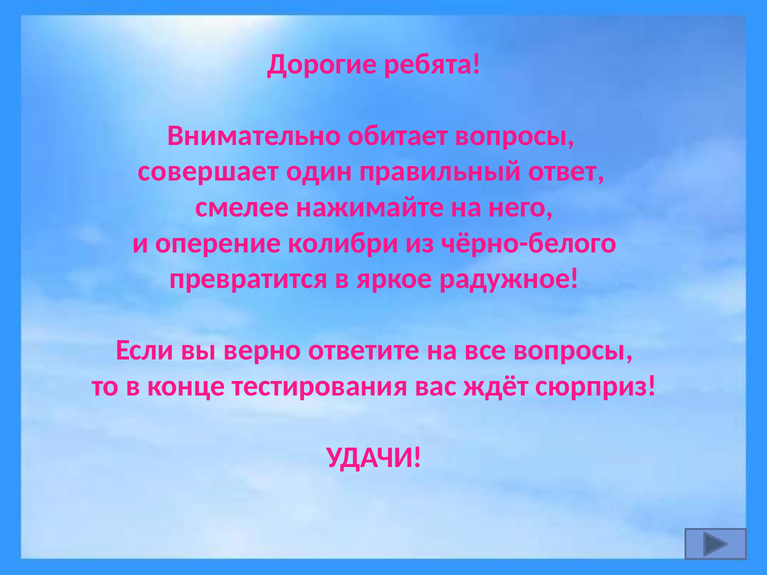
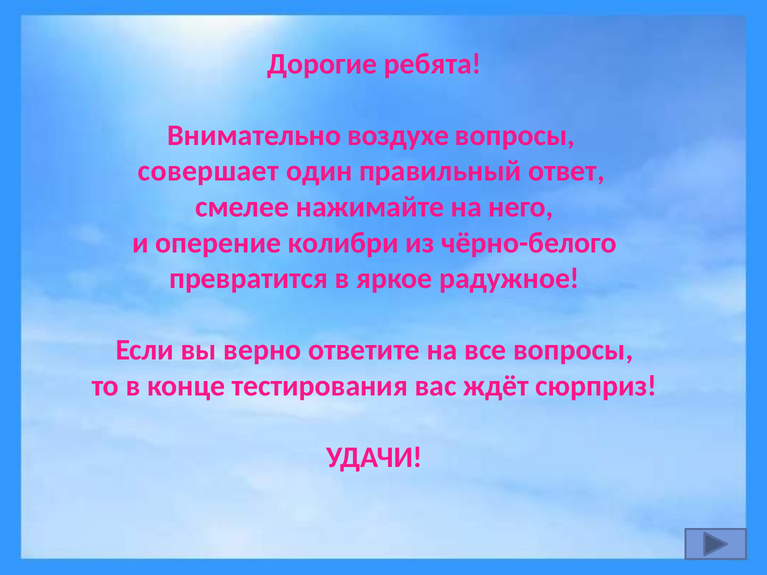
обитает: обитает -> воздухе
